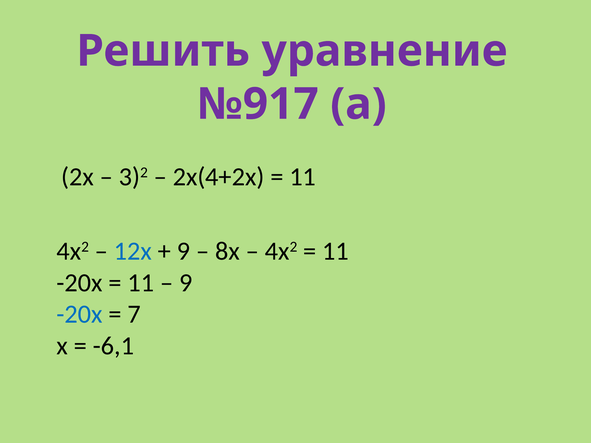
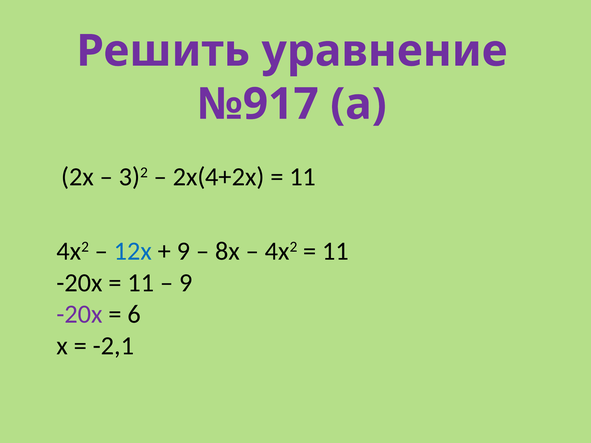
-20х at (80, 314) colour: blue -> purple
7: 7 -> 6
-6,1: -6,1 -> -2,1
